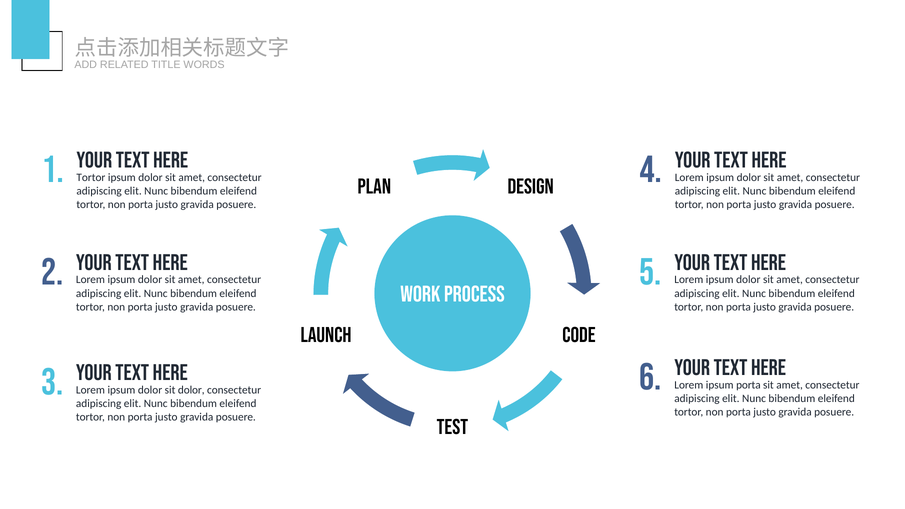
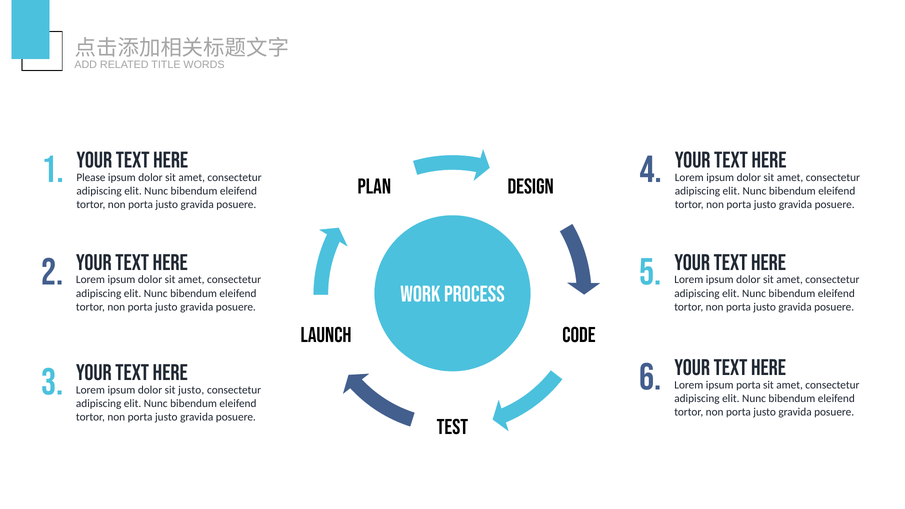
Tortor at (91, 177): Tortor -> Please
sit dolor: dolor -> justo
